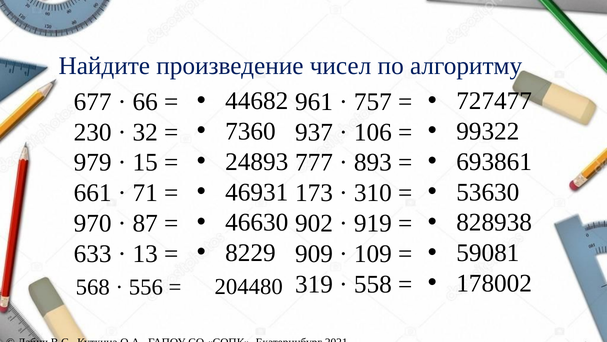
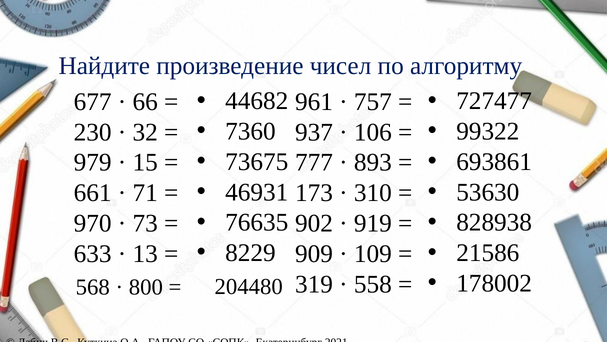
24893: 24893 -> 73675
46630: 46630 -> 76635
87: 87 -> 73
59081: 59081 -> 21586
556: 556 -> 800
